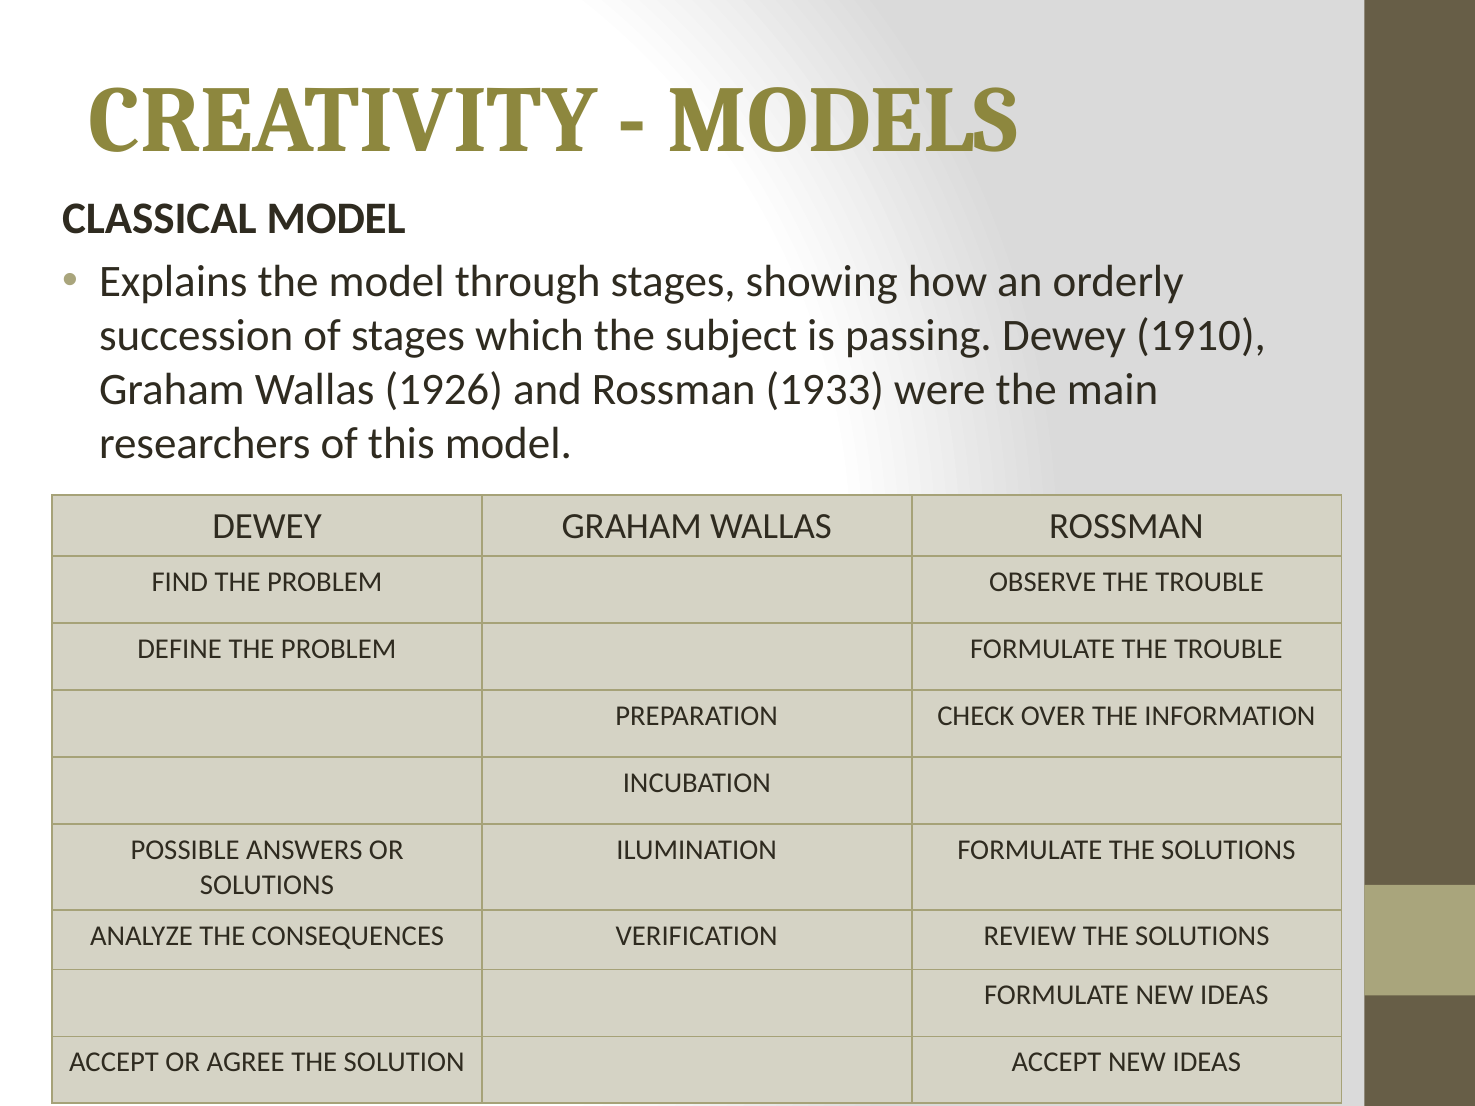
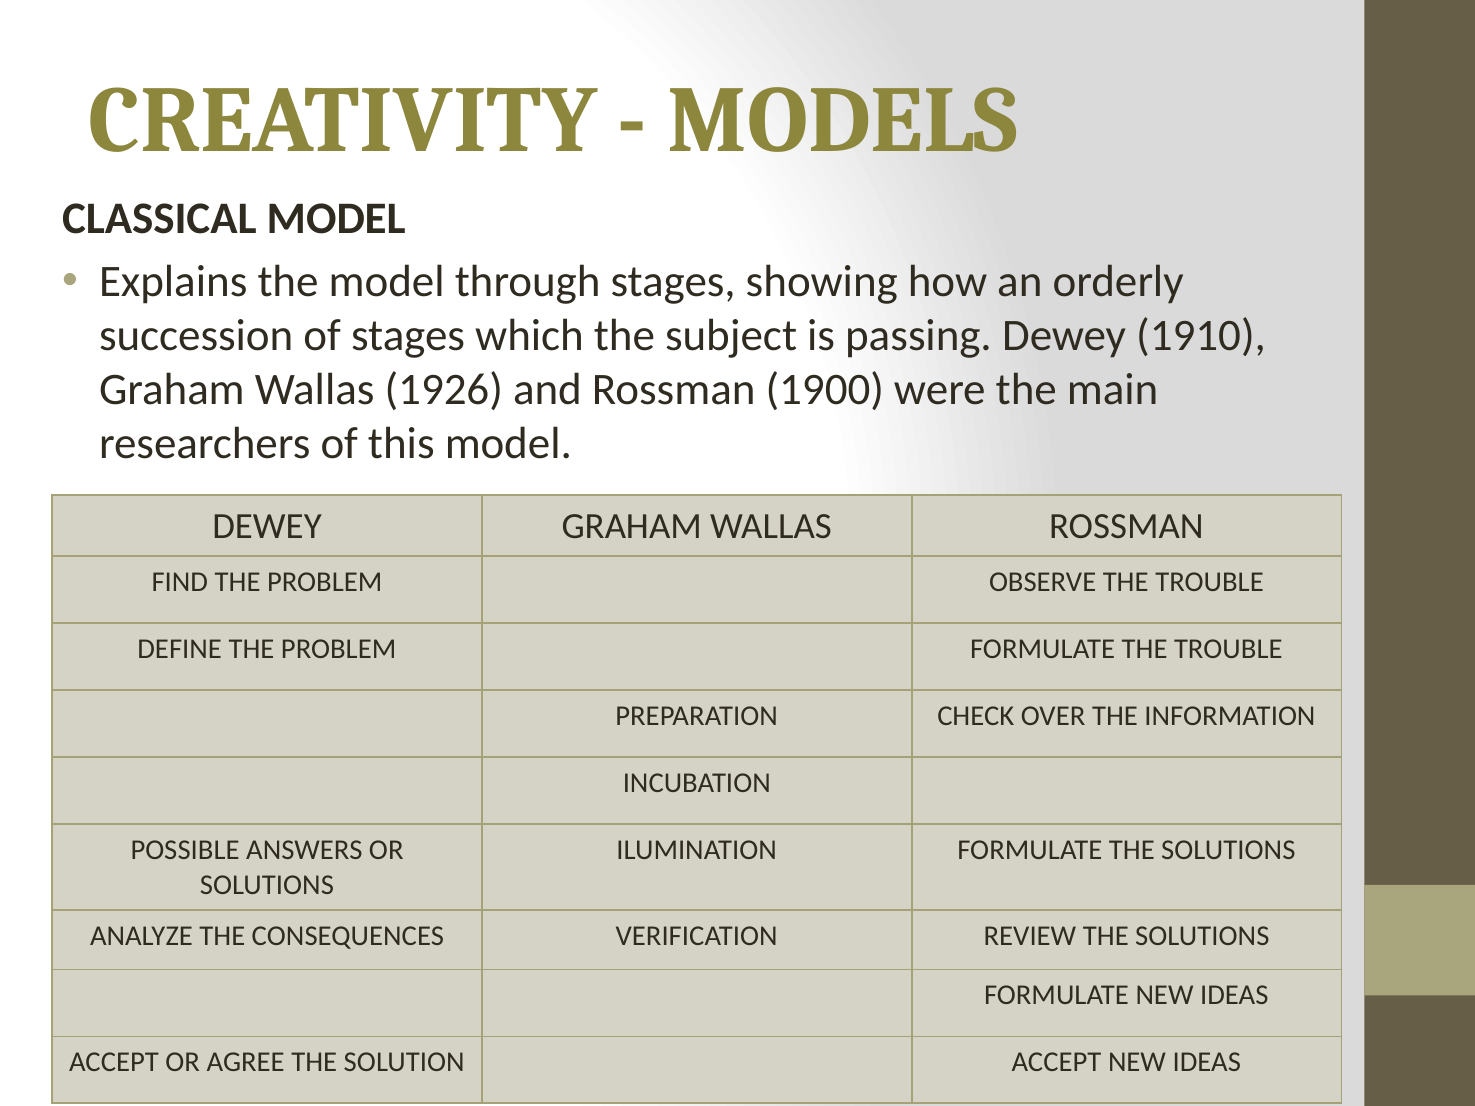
1933: 1933 -> 1900
